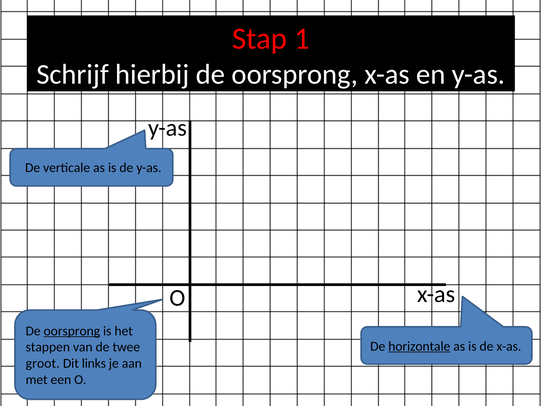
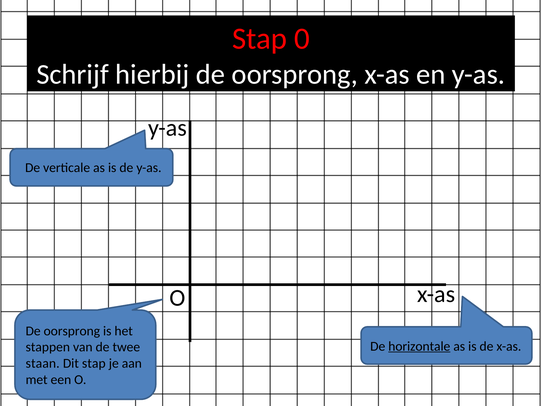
1: 1 -> 0
oorsprong at (72, 331) underline: present -> none
groot: groot -> staan
Dit links: links -> stap
